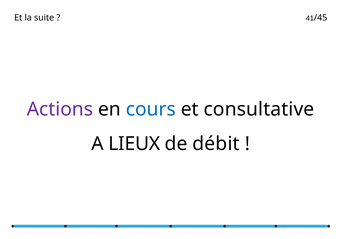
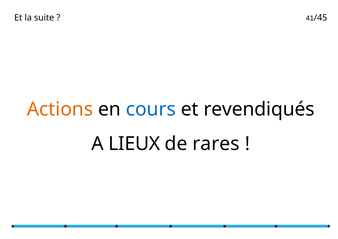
Actions colour: purple -> orange
consultative: consultative -> revendiqués
débit: débit -> rares
